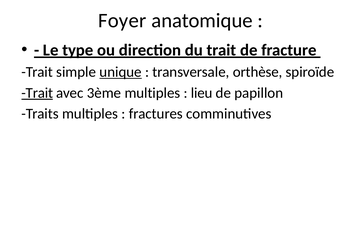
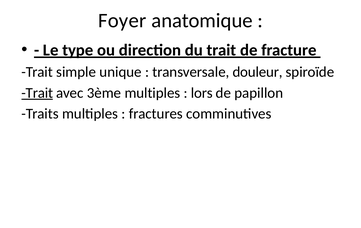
unique underline: present -> none
orthèse: orthèse -> douleur
lieu: lieu -> lors
